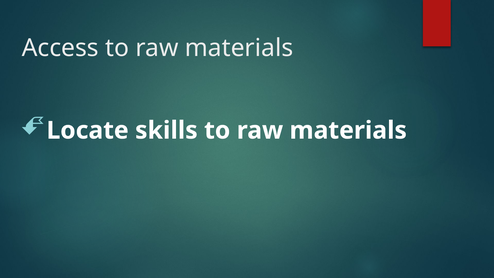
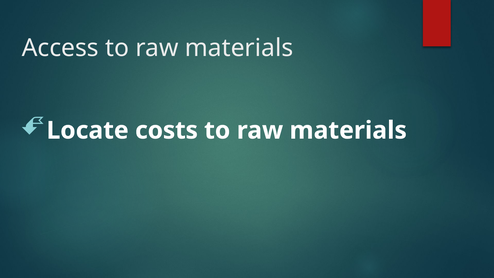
skills: skills -> costs
